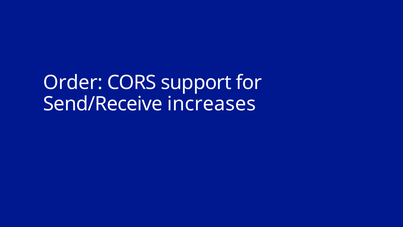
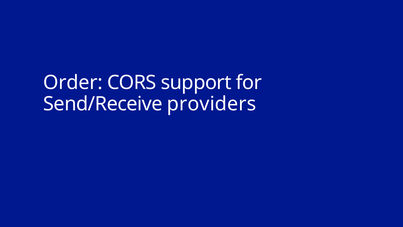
increases: increases -> providers
